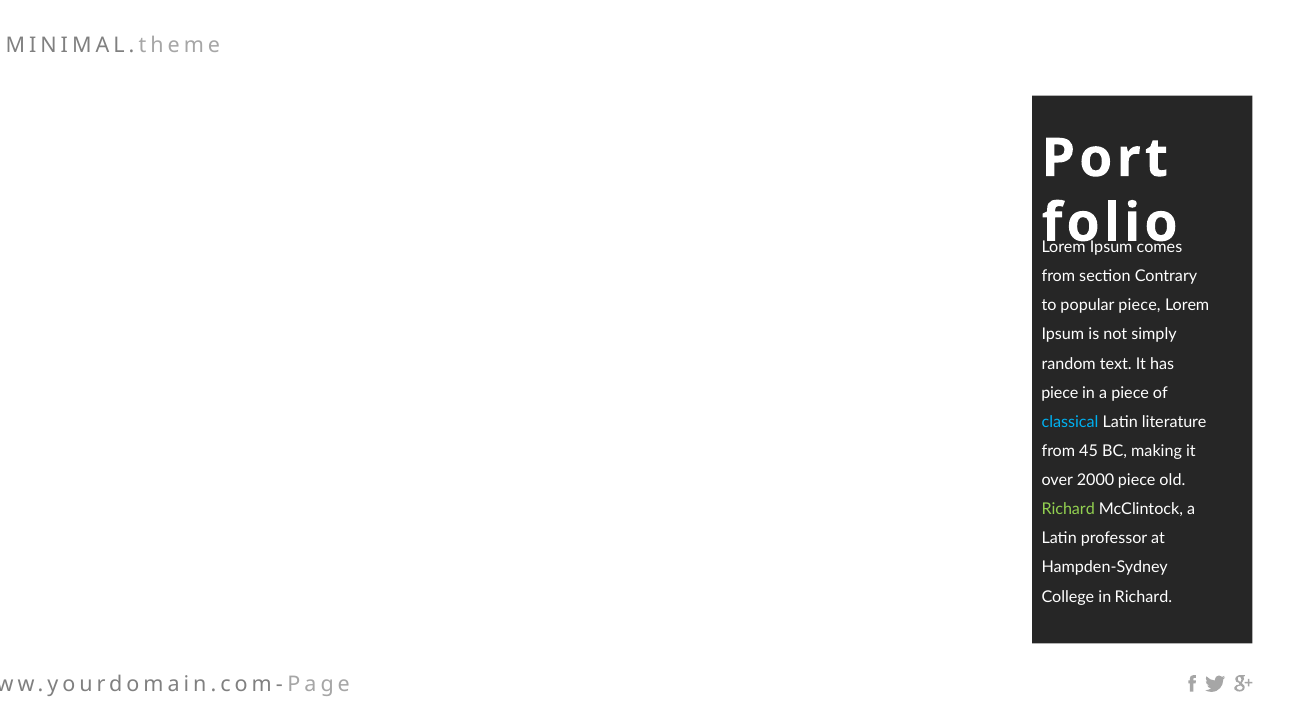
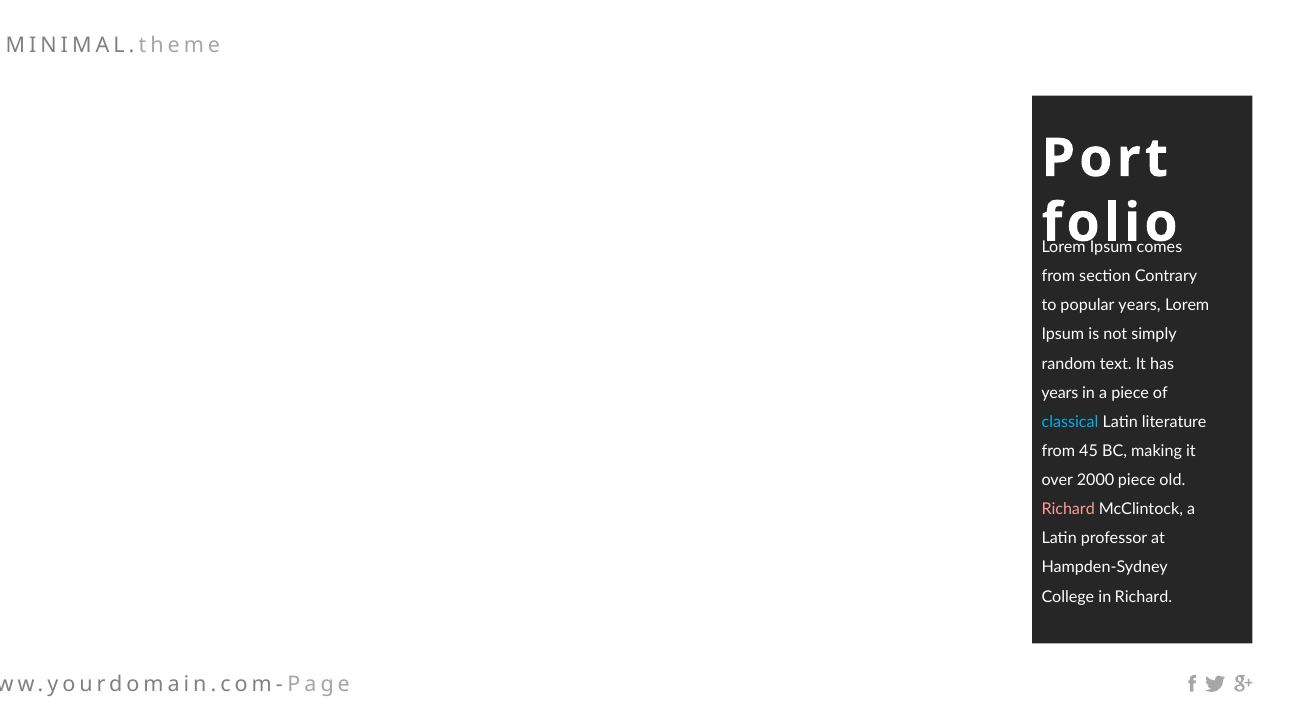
popular piece: piece -> years
piece at (1060, 393): piece -> years
Richard at (1068, 509) colour: light green -> pink
